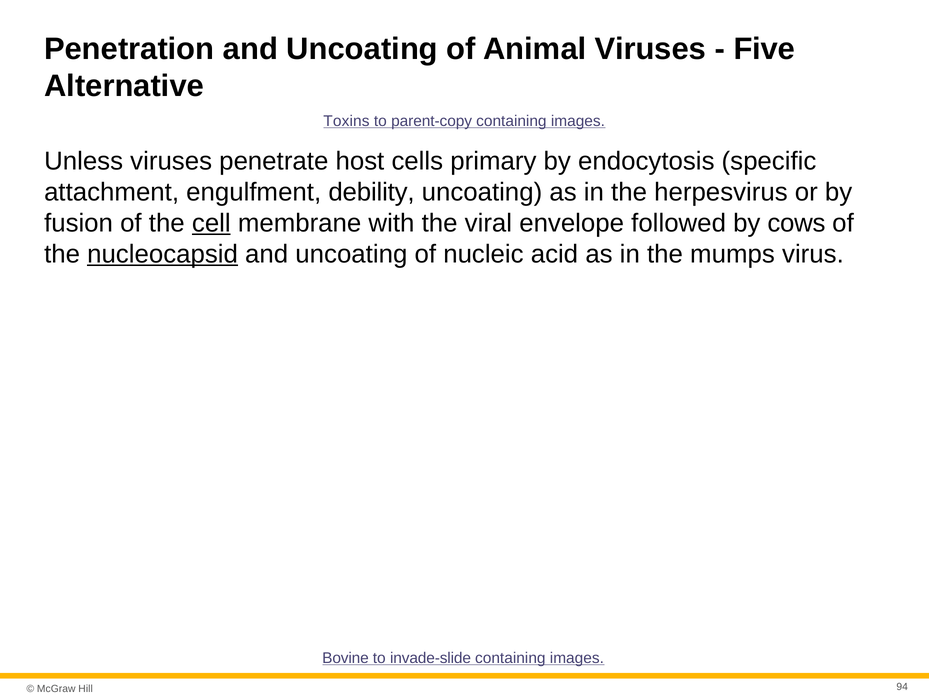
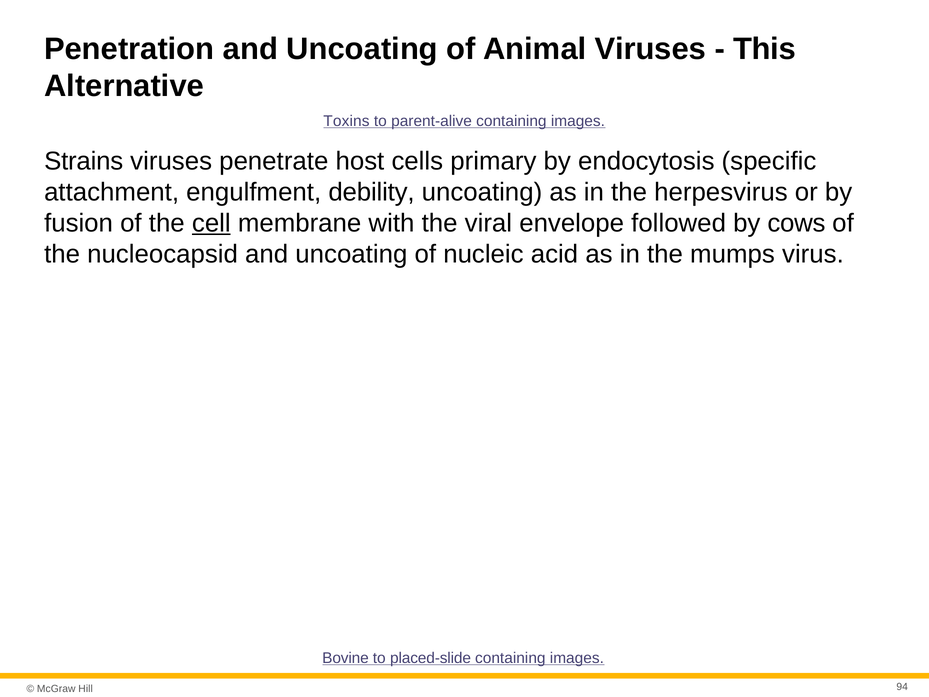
Five: Five -> This
parent-copy: parent-copy -> parent-alive
Unless: Unless -> Strains
nucleocapsid underline: present -> none
invade-slide: invade-slide -> placed-slide
